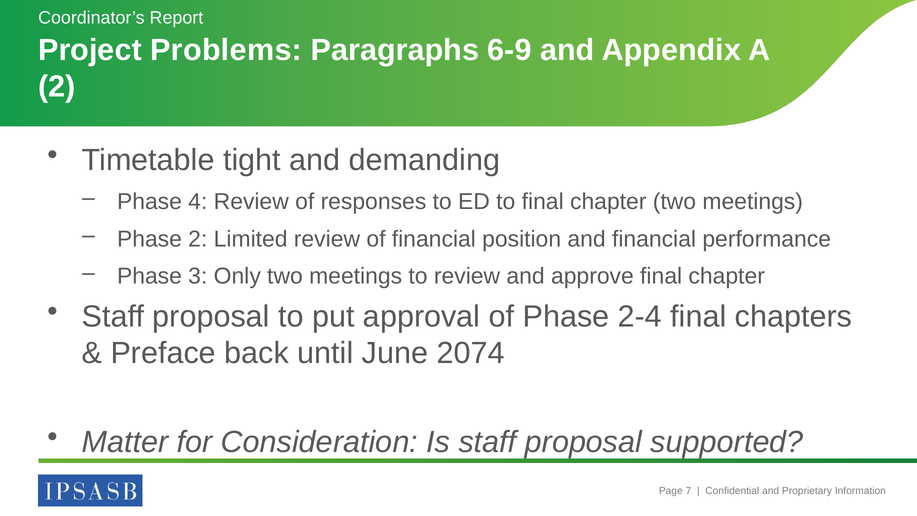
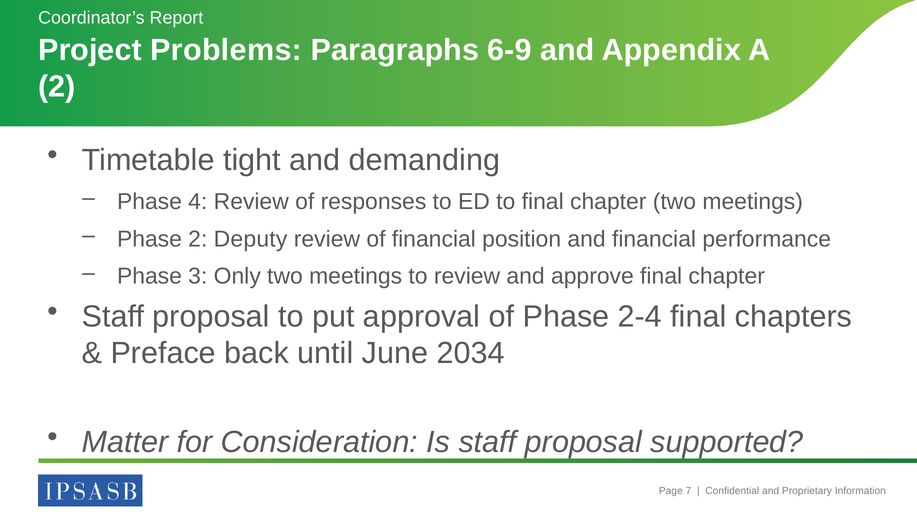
Limited: Limited -> Deputy
2074: 2074 -> 2034
